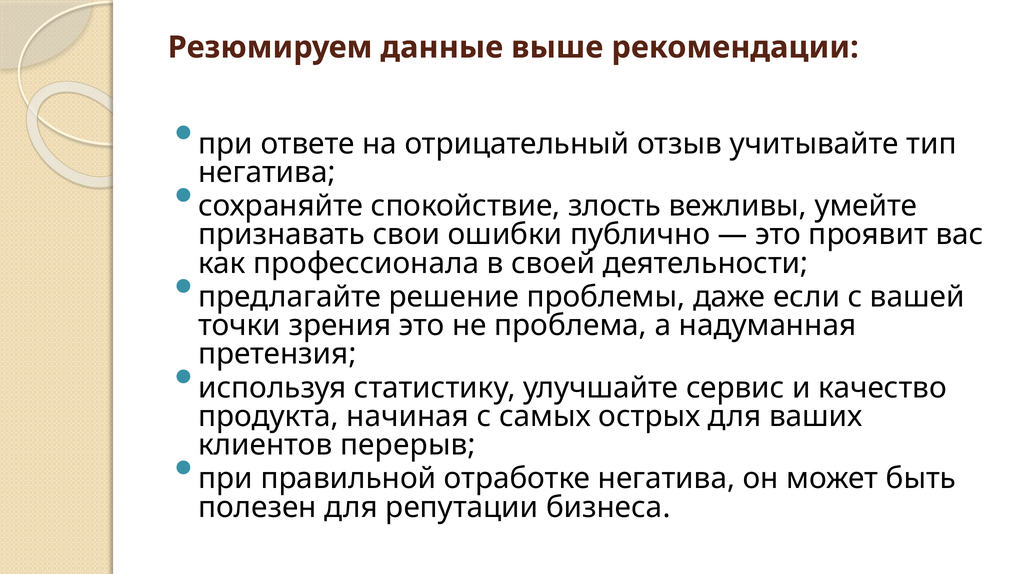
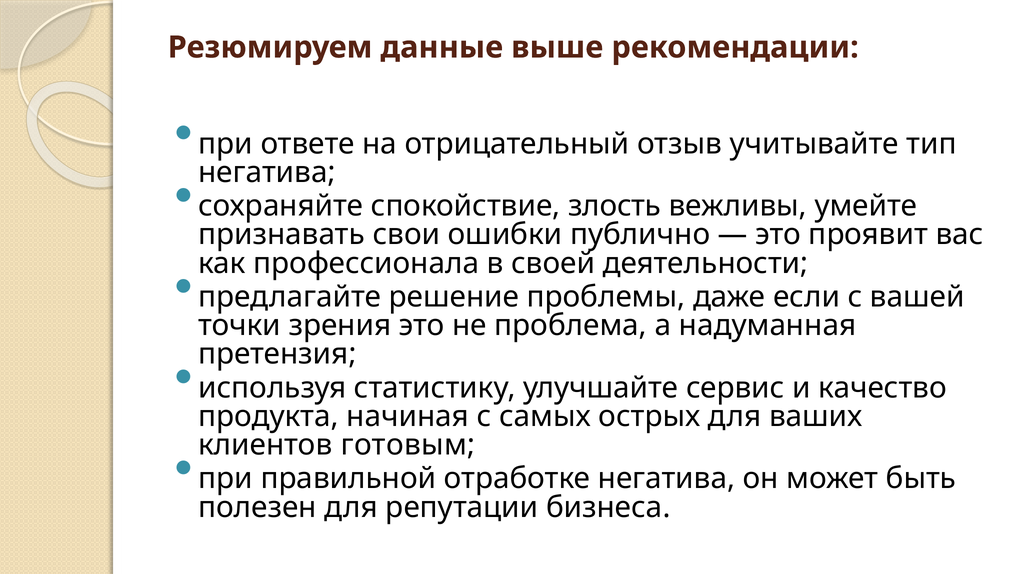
перерыв: перерыв -> готовым
